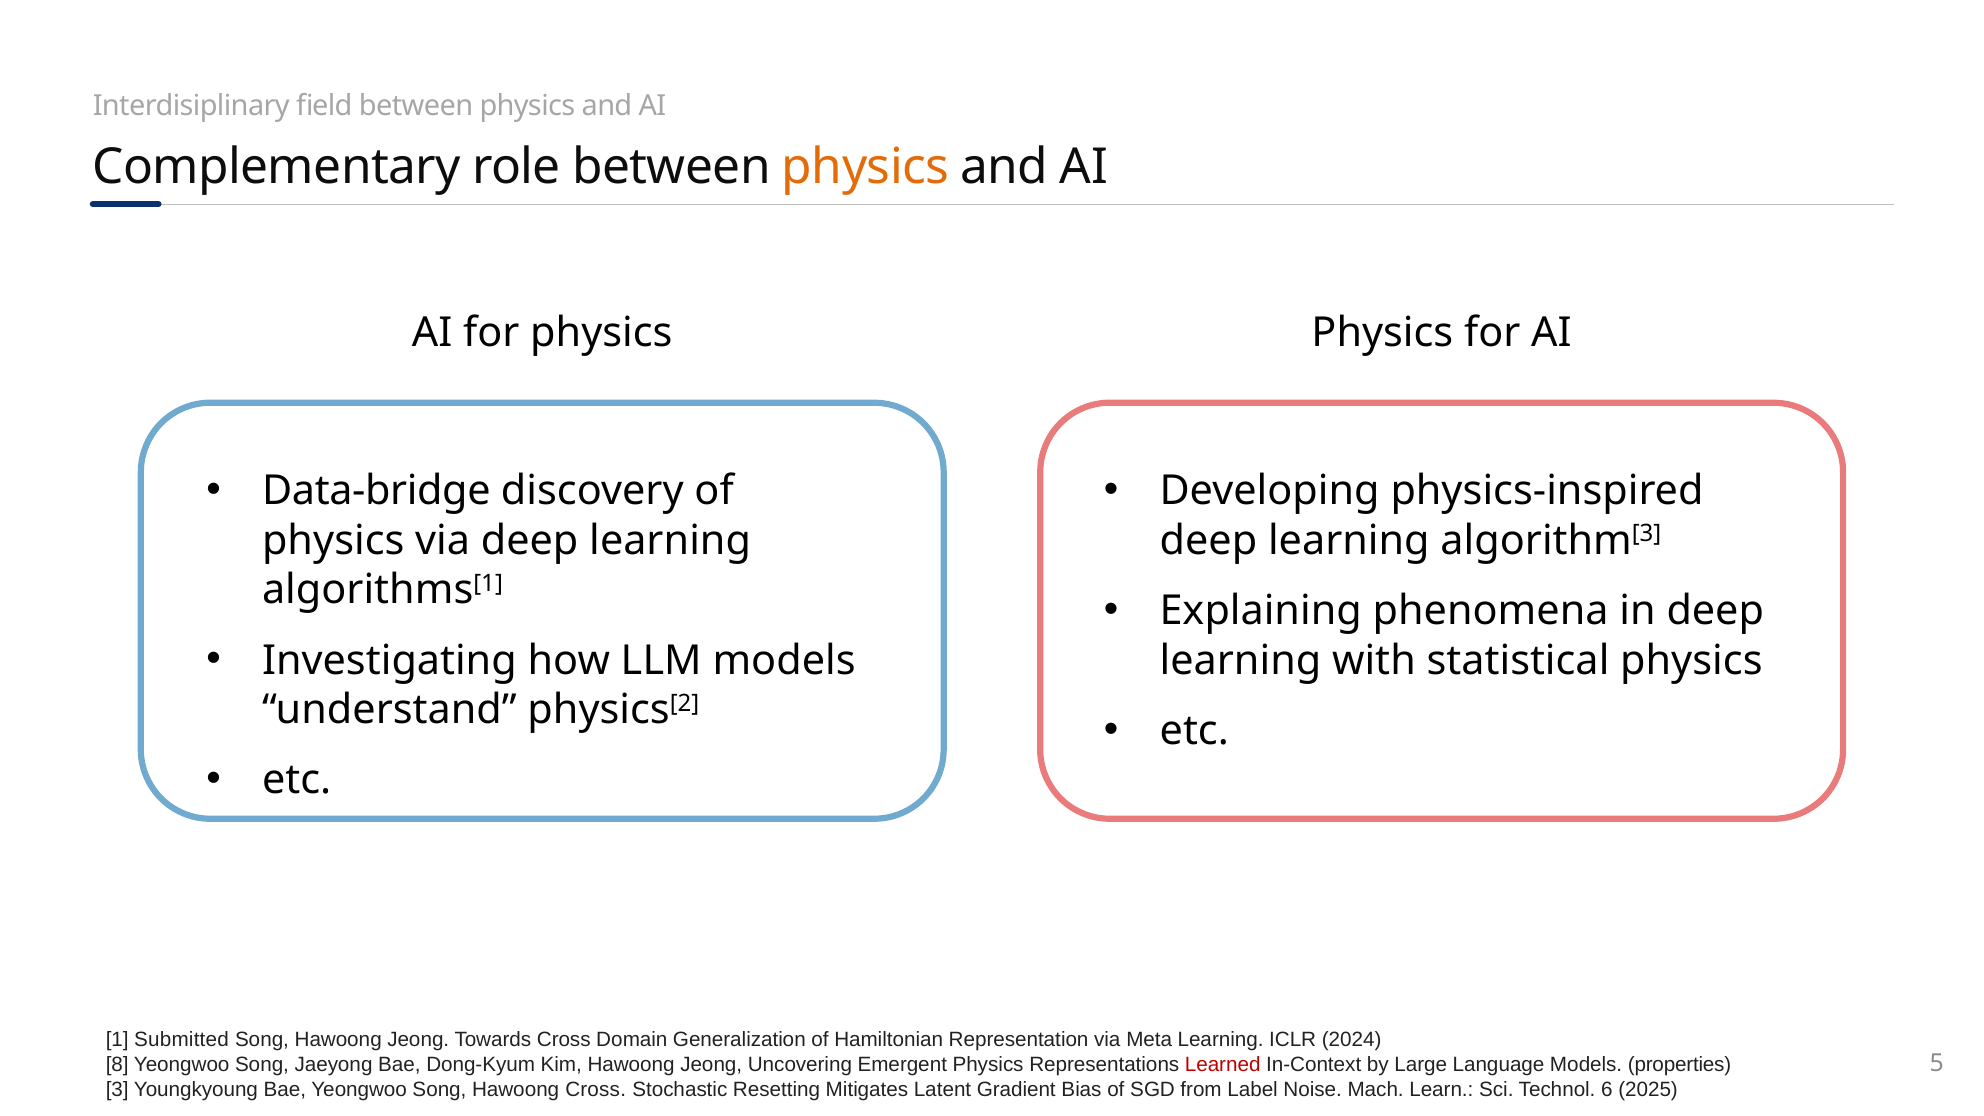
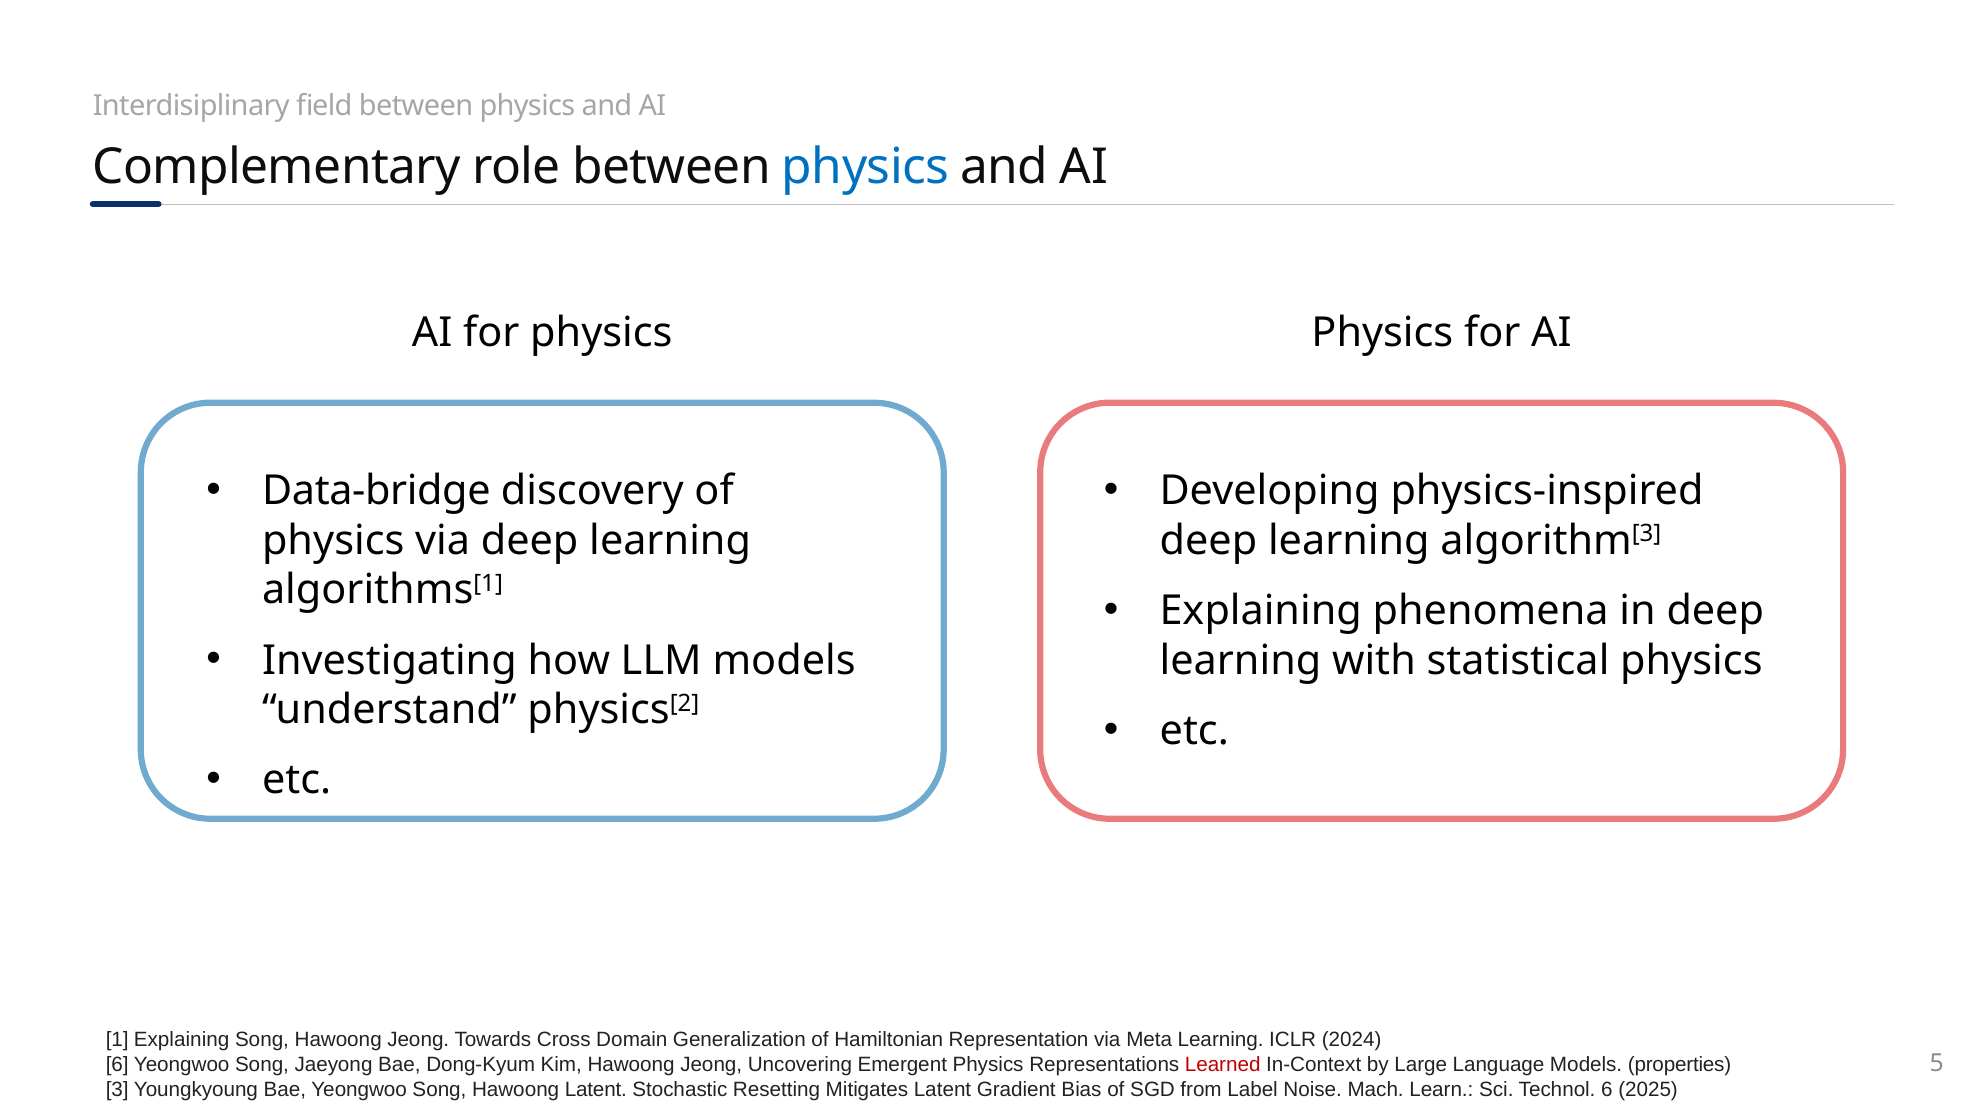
physics at (866, 167) colour: orange -> blue
1 Submitted: Submitted -> Explaining
8 at (117, 1065): 8 -> 6
Hawoong Cross: Cross -> Latent
